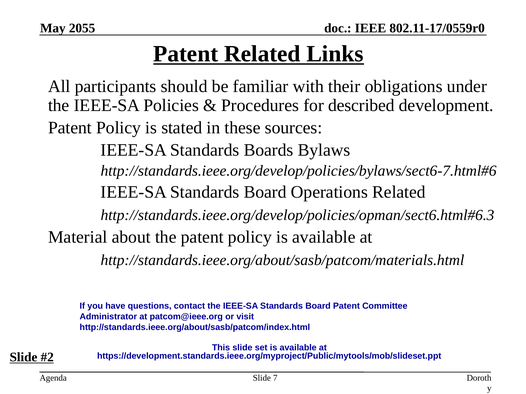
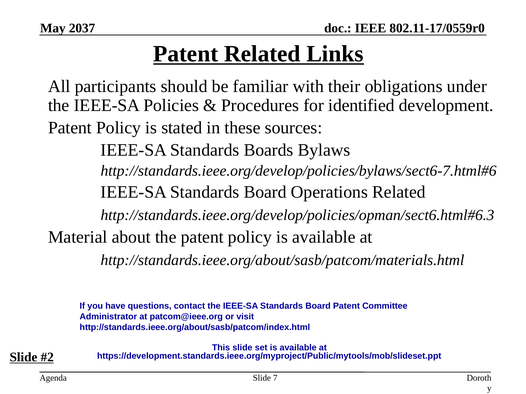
2055: 2055 -> 2037
described: described -> identified
